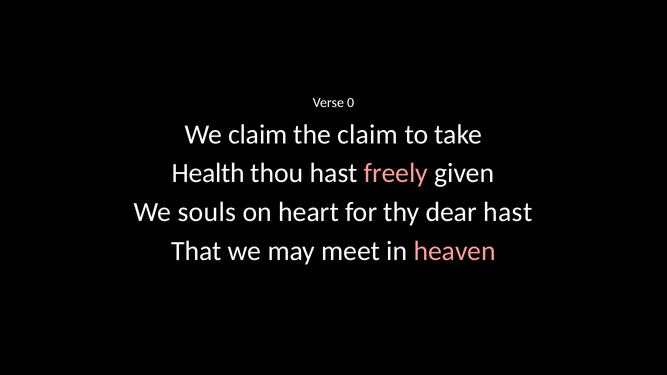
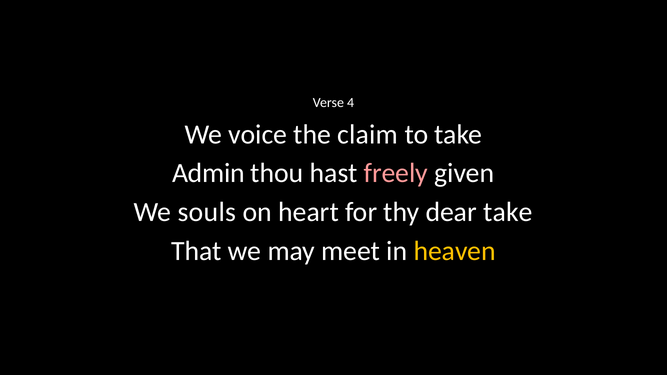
0: 0 -> 4
We claim: claim -> voice
Health: Health -> Admin
dear hast: hast -> take
heaven colour: pink -> yellow
